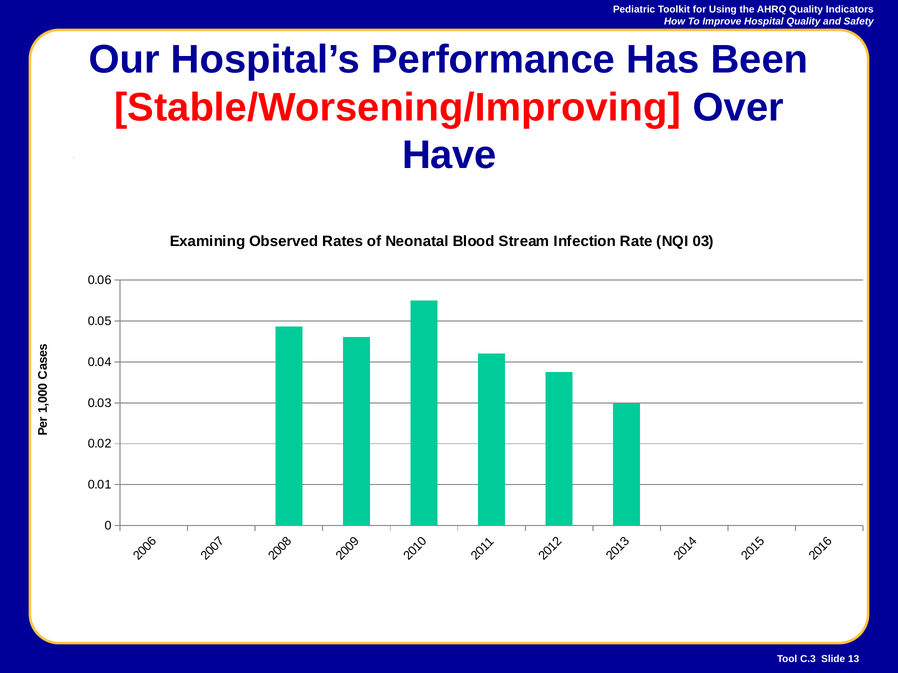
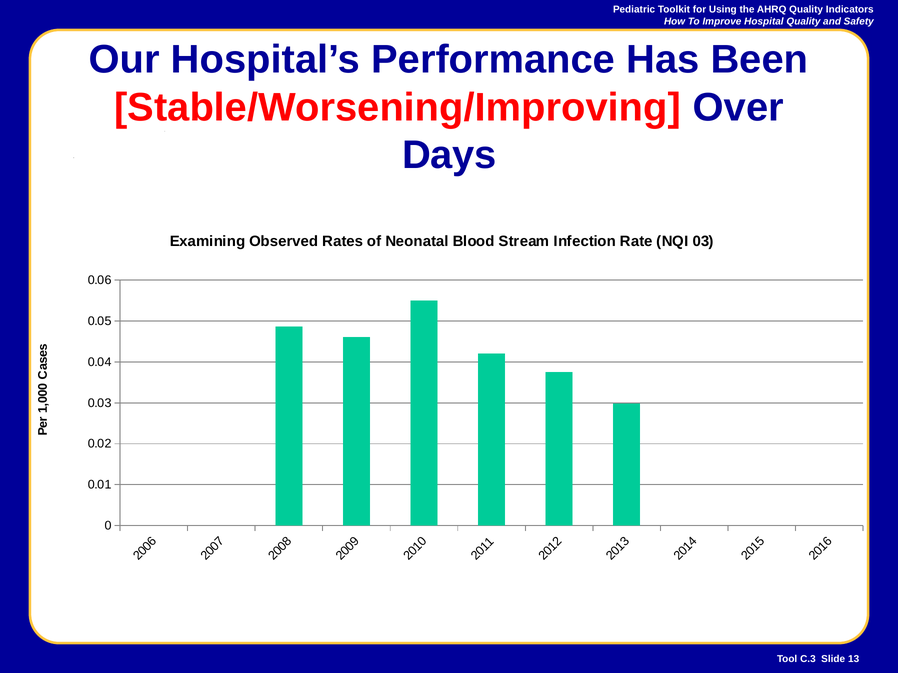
Have: Have -> Days
